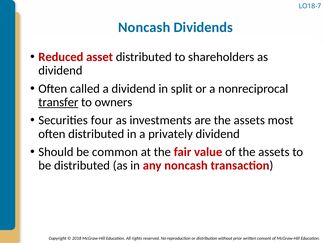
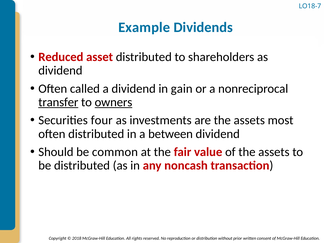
Noncash at (144, 27): Noncash -> Example
split: split -> gain
owners underline: none -> present
privately: privately -> between
